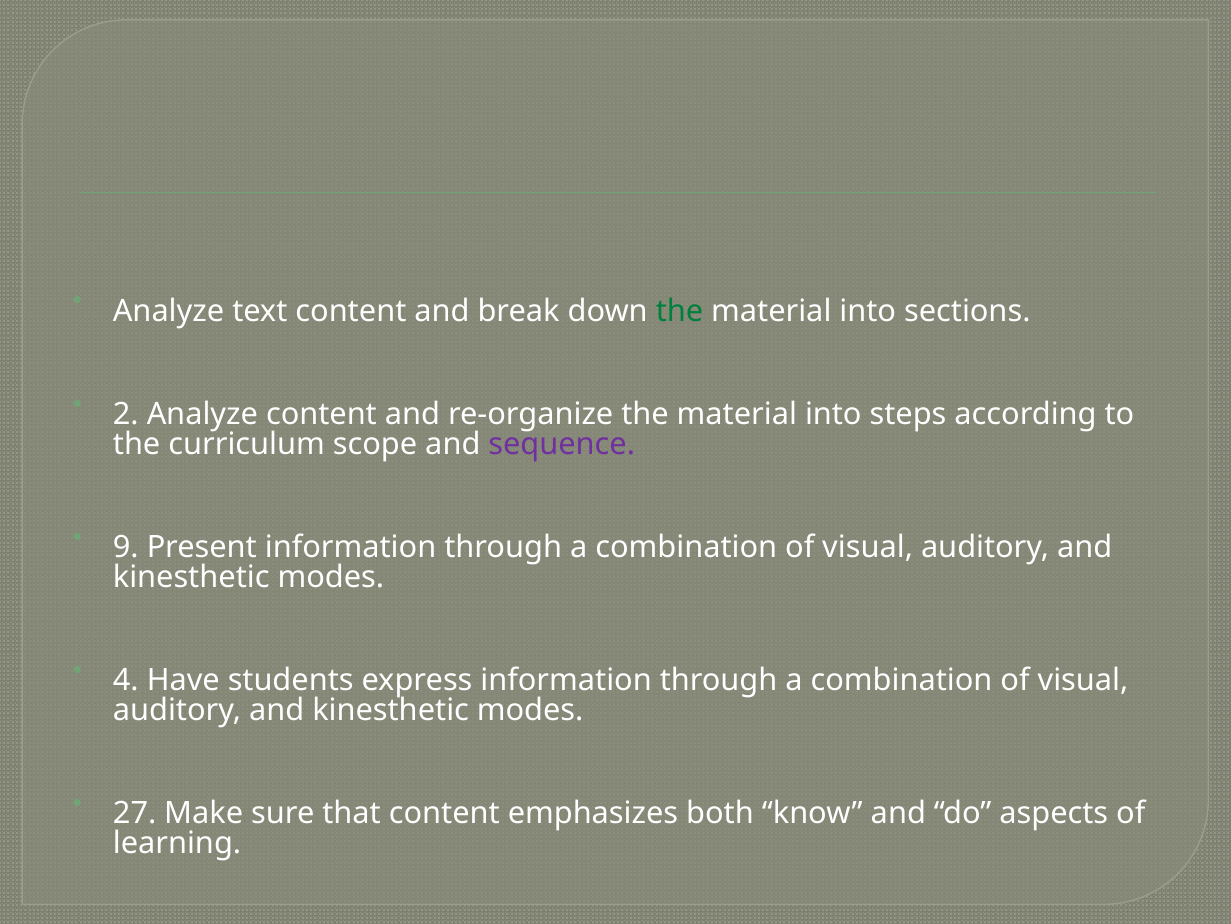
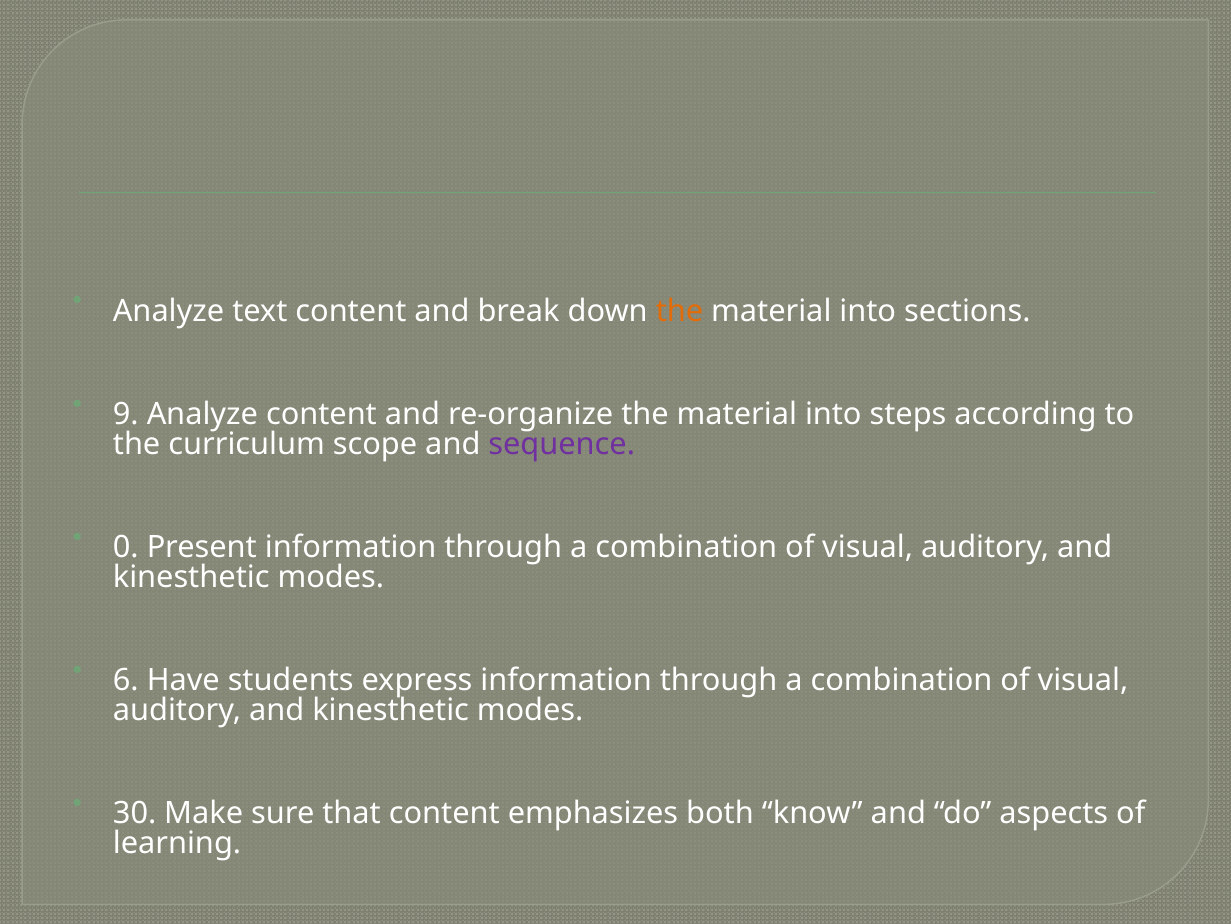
the at (679, 311) colour: green -> orange
2: 2 -> 9
9: 9 -> 0
4: 4 -> 6
27: 27 -> 30
